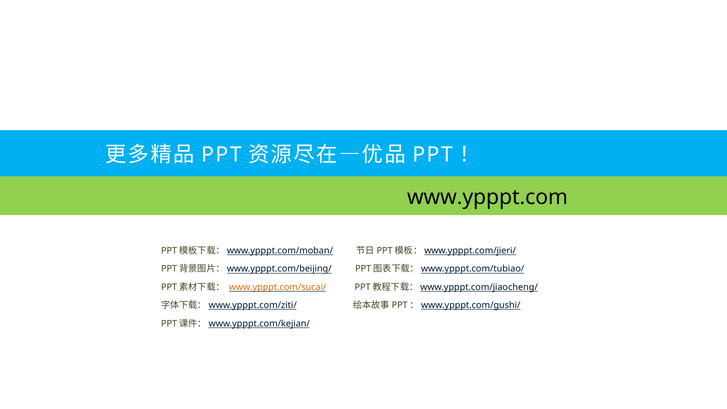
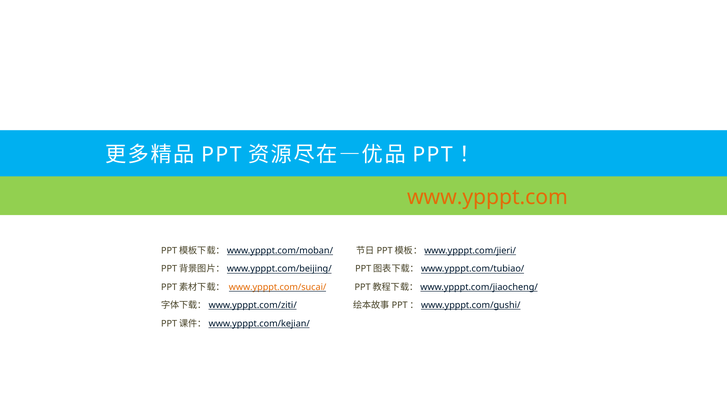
www.ypppt.com colour: black -> orange
